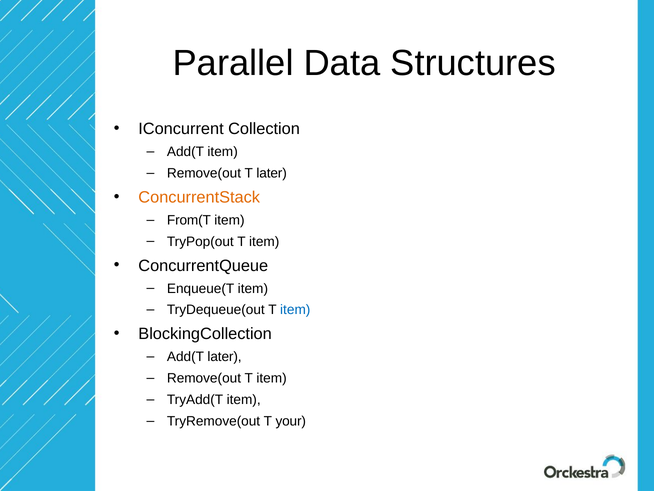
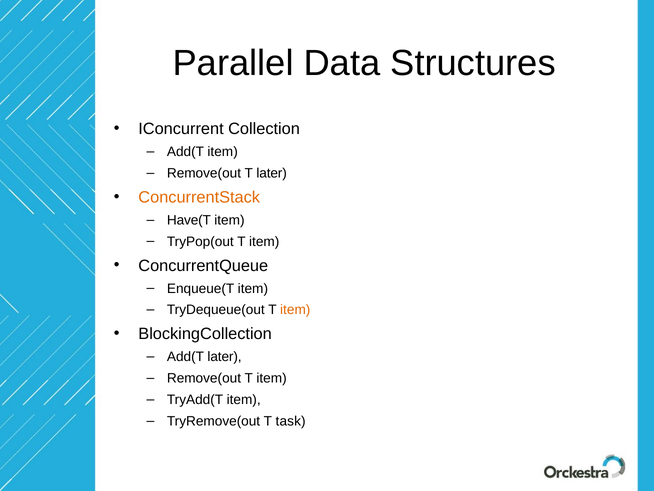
From(T: From(T -> Have(T
item at (295, 310) colour: blue -> orange
your: your -> task
